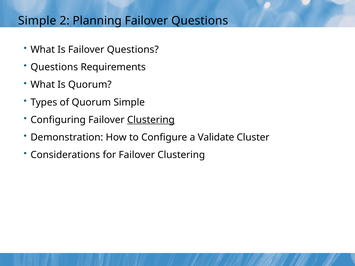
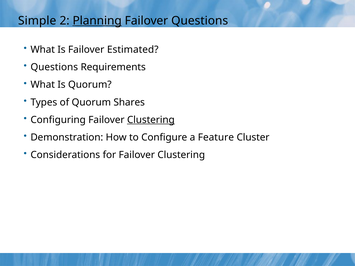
Planning underline: none -> present
Is Failover Questions: Questions -> Estimated
Quorum Simple: Simple -> Shares
Validate: Validate -> Feature
